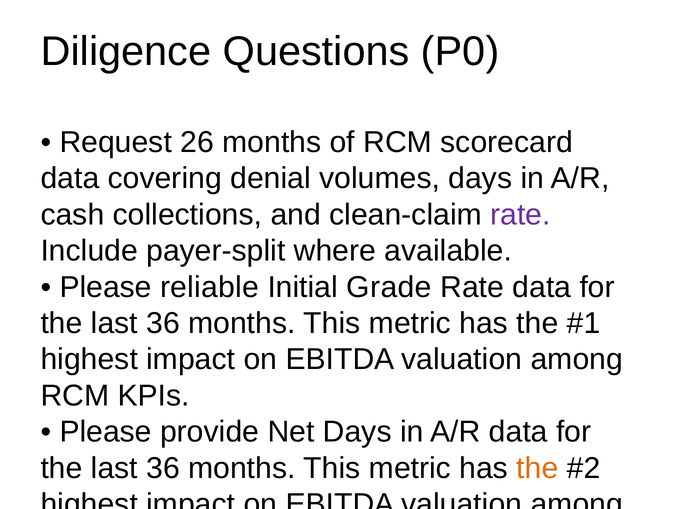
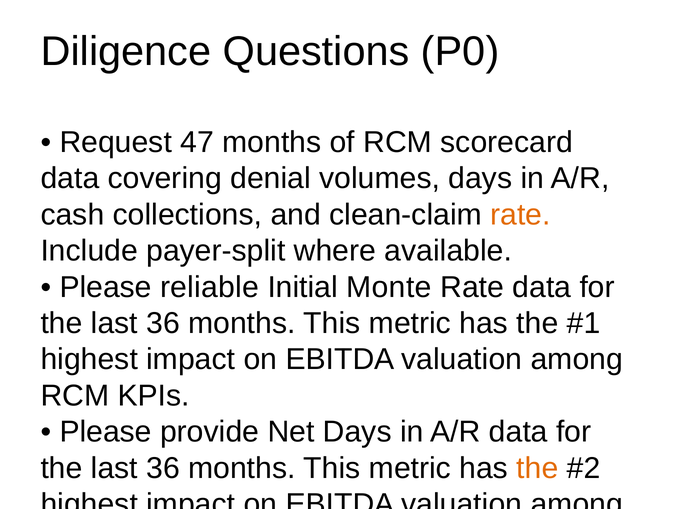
26: 26 -> 47
rate at (520, 215) colour: purple -> orange
Grade: Grade -> Monte
